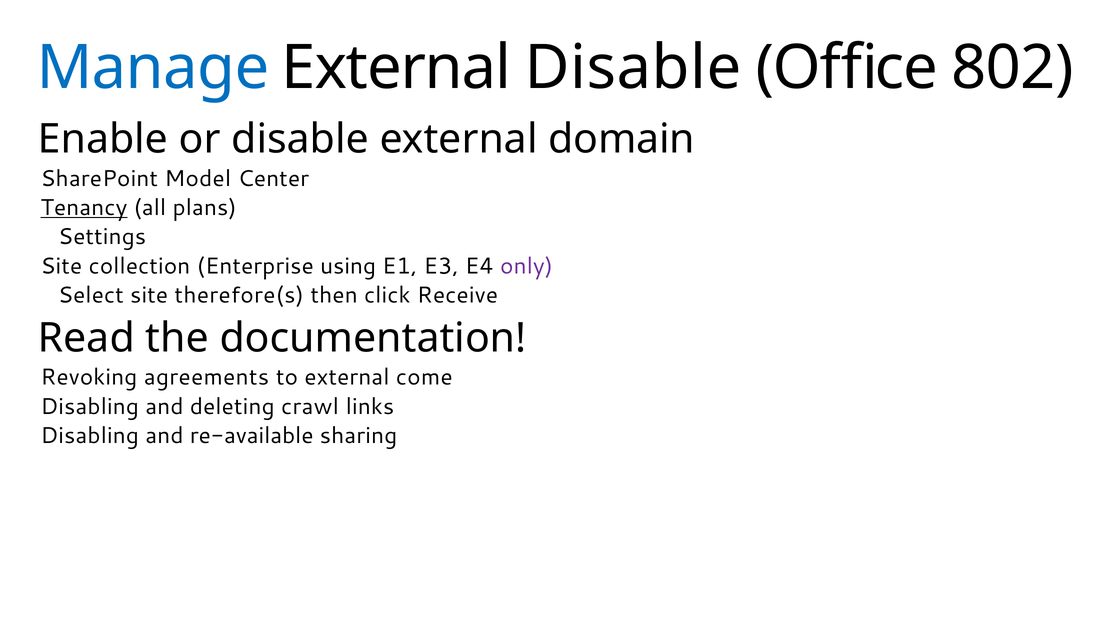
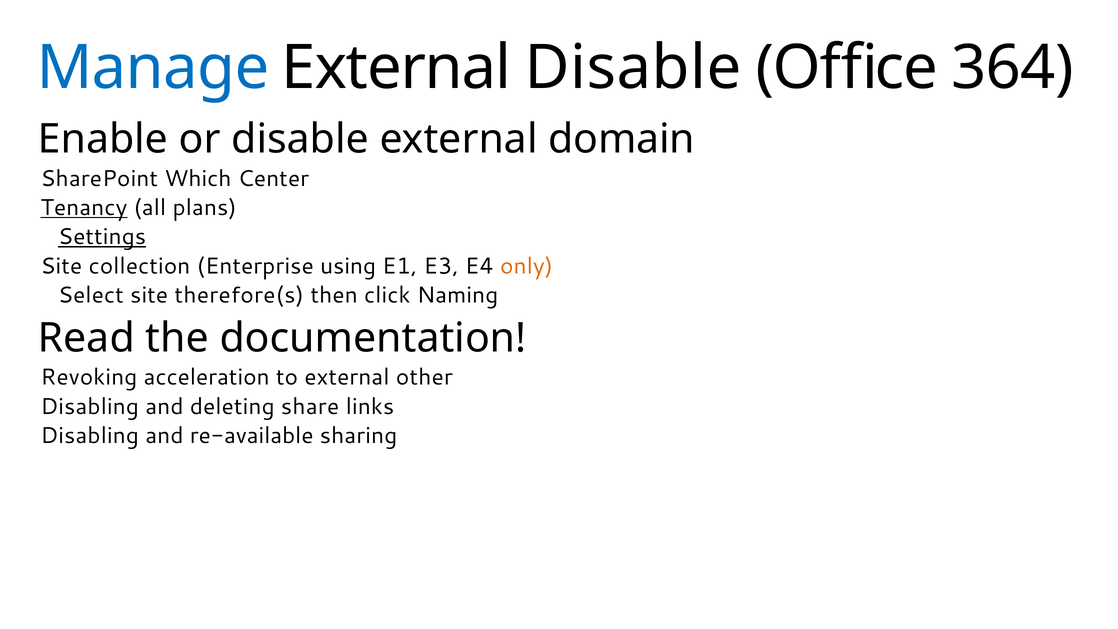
802: 802 -> 364
Model: Model -> Which
Settings underline: none -> present
only colour: purple -> orange
Receive: Receive -> Naming
agreements: agreements -> acceleration
come: come -> other
crawl: crawl -> share
